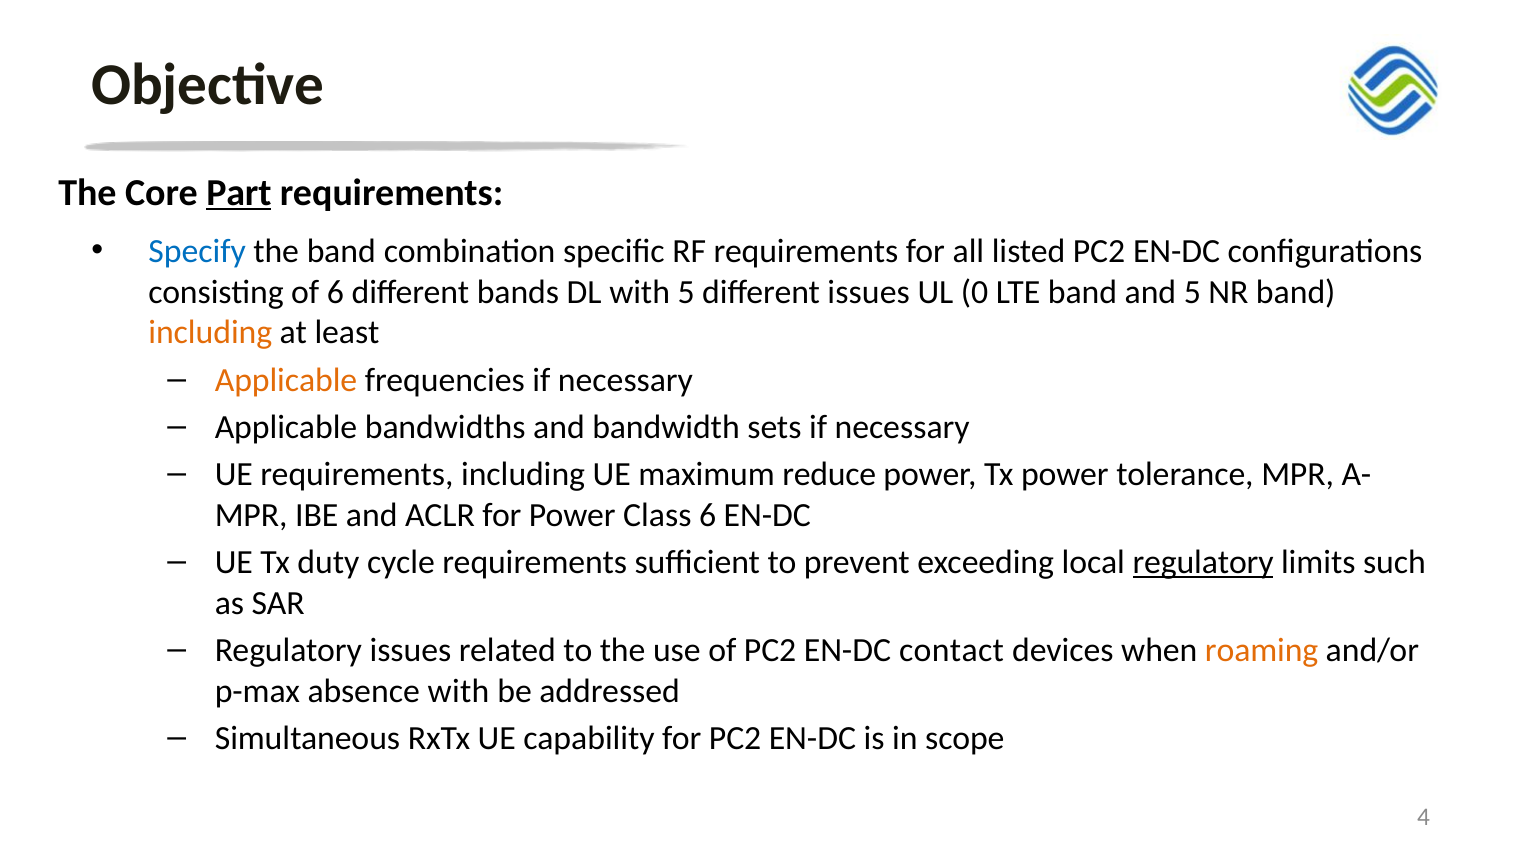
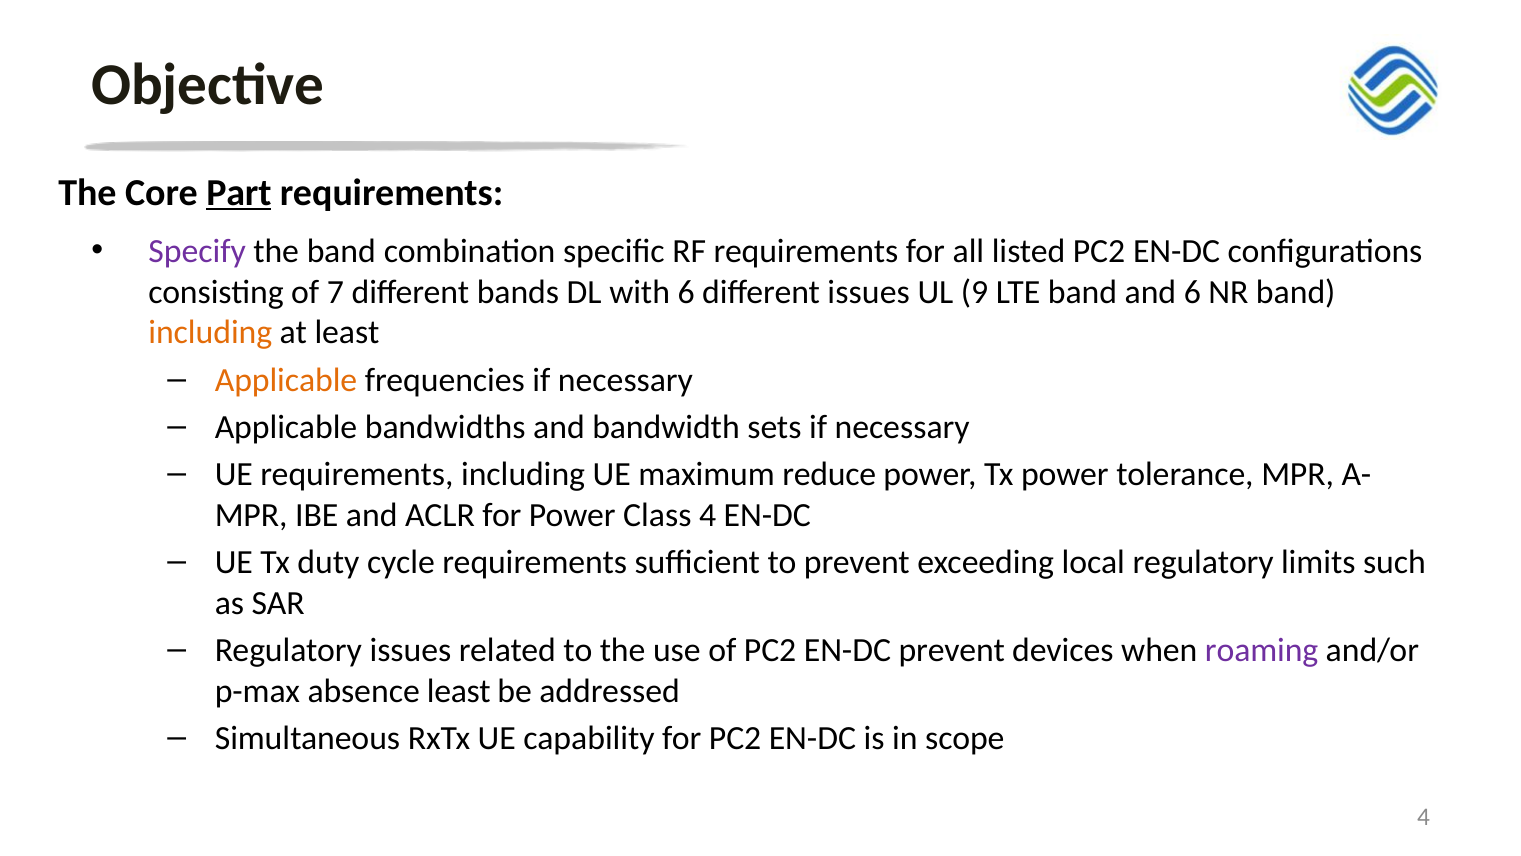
Specify colour: blue -> purple
of 6: 6 -> 7
with 5: 5 -> 6
0: 0 -> 9
and 5: 5 -> 6
Class 6: 6 -> 4
regulatory at (1203, 562) underline: present -> none
EN-DC contact: contact -> prevent
roaming colour: orange -> purple
absence with: with -> least
